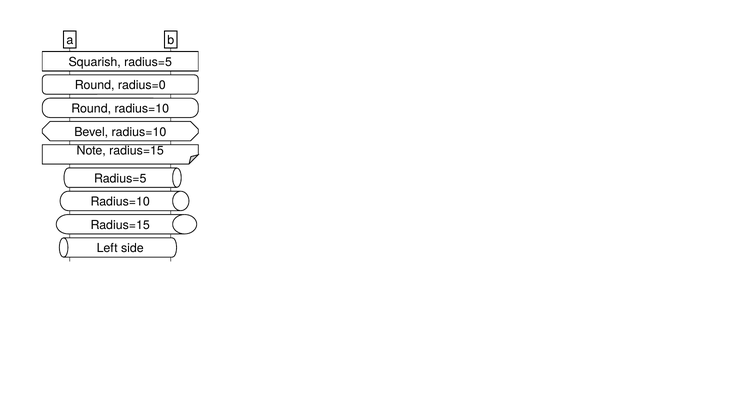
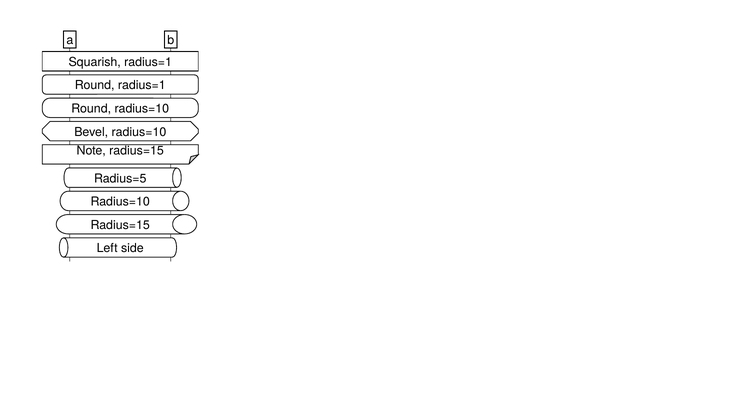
Squarish radius=5: radius=5 -> radius=1
Round radius=0: radius=0 -> radius=1
